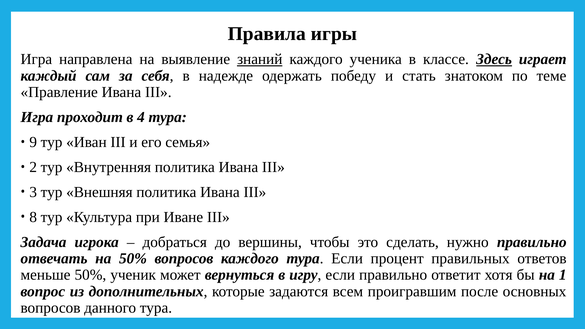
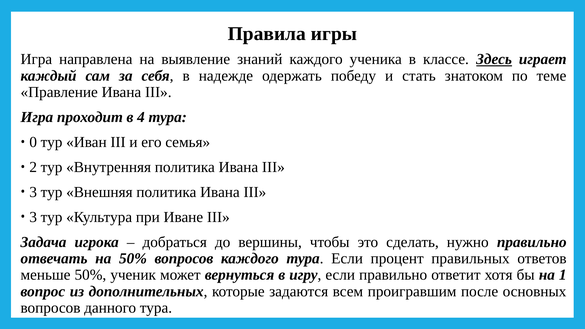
знаний underline: present -> none
9: 9 -> 0
8 at (33, 217): 8 -> 3
